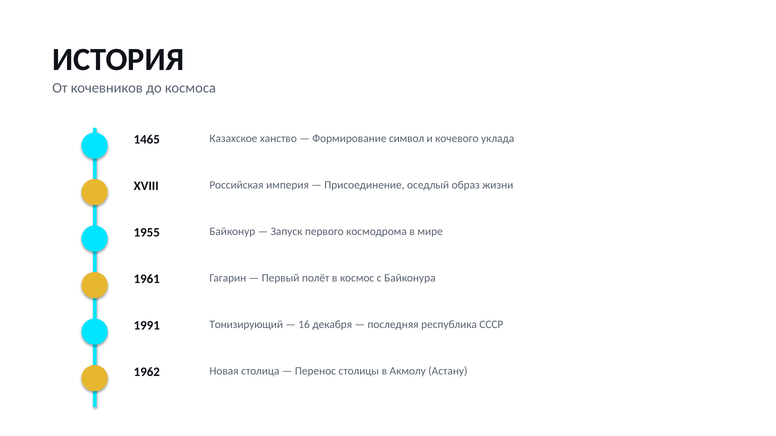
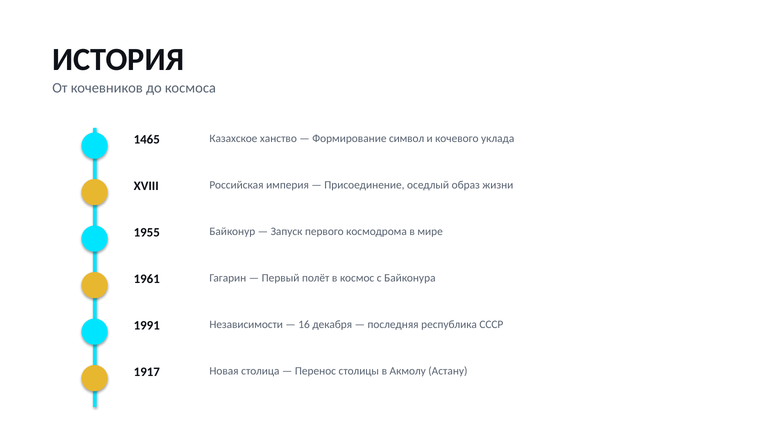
Тонизирующий: Тонизирующий -> Независимости
1962: 1962 -> 1917
